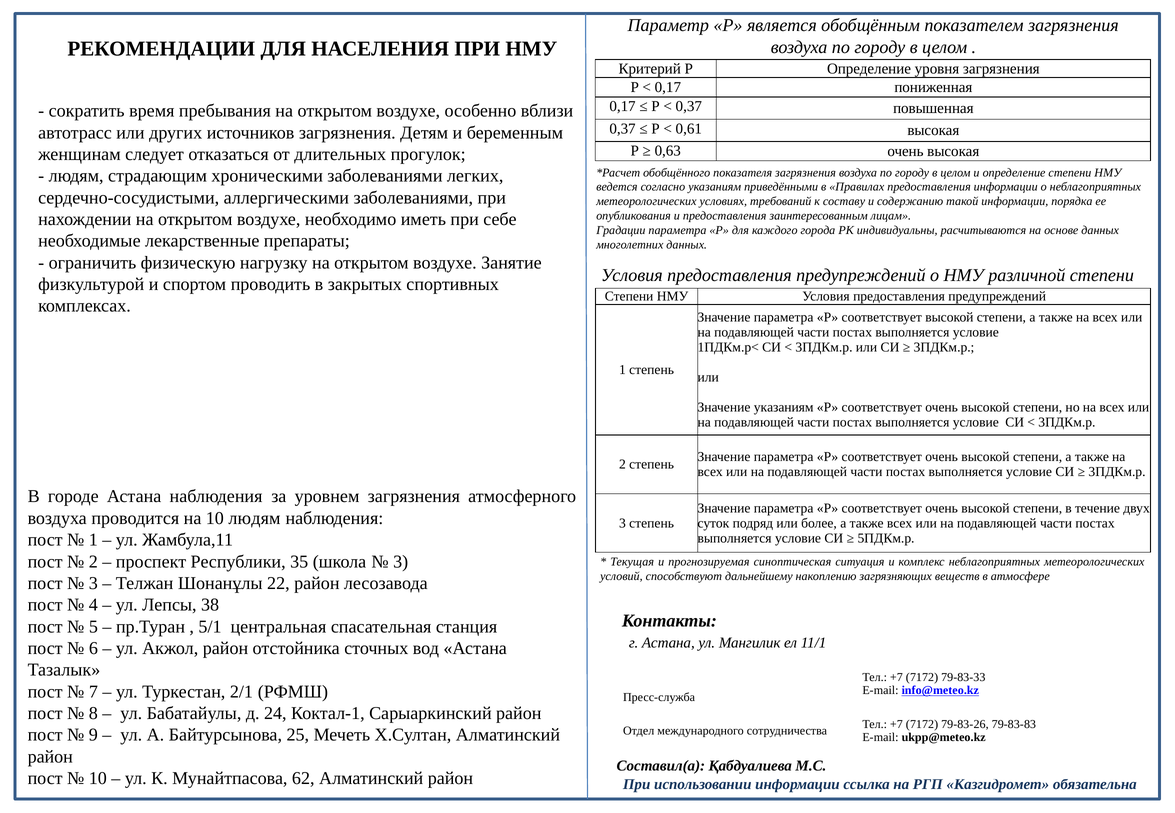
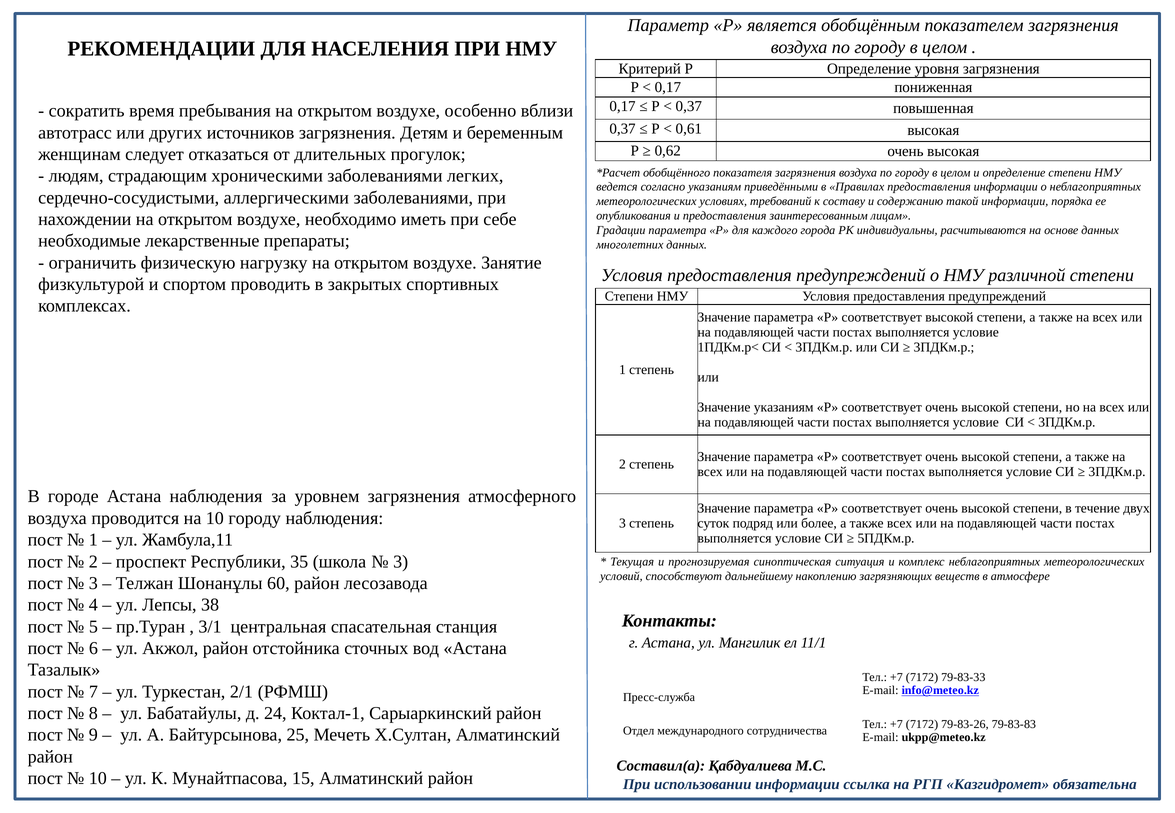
0,63: 0,63 -> 0,62
10 людям: людям -> городу
22: 22 -> 60
5/1: 5/1 -> 3/1
62: 62 -> 15
